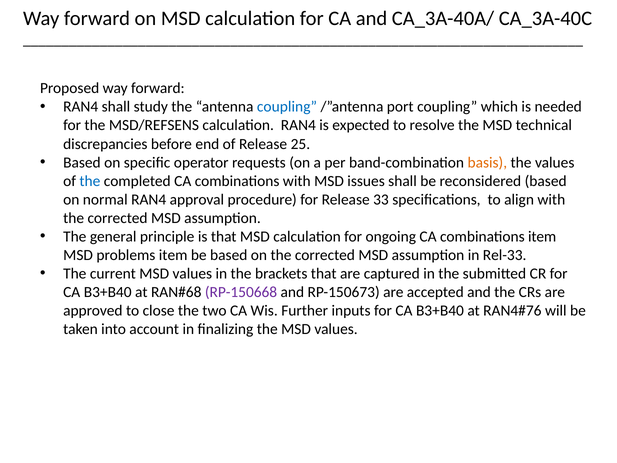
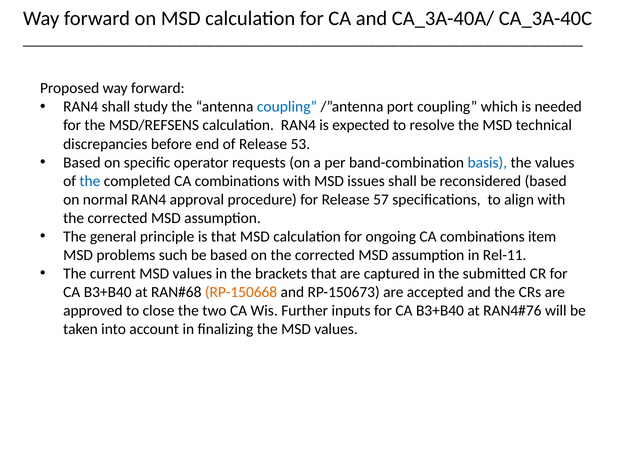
25: 25 -> 53
basis colour: orange -> blue
33: 33 -> 57
problems item: item -> such
Rel-33: Rel-33 -> Rel-11
RP-150668 colour: purple -> orange
